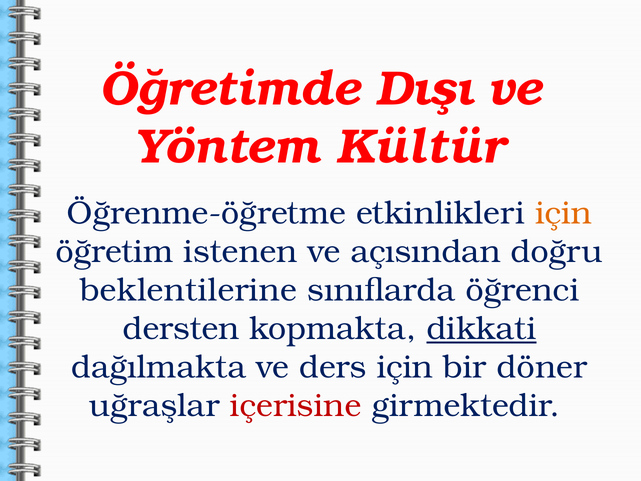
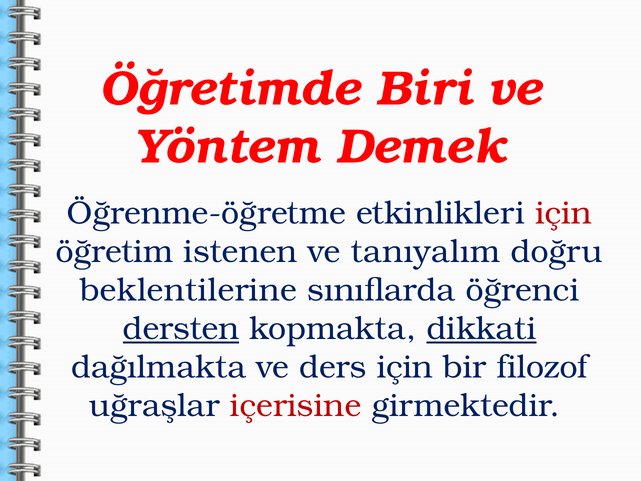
Dışı: Dışı -> Biri
Kültür: Kültür -> Demek
için at (564, 213) colour: orange -> red
açısından: açısından -> tanıyalım
dersten underline: none -> present
döner: döner -> filozof
